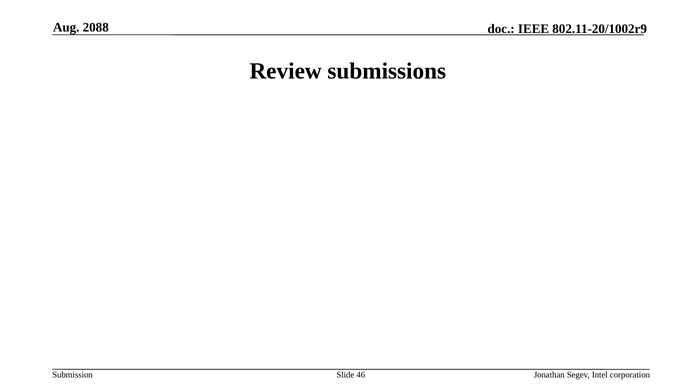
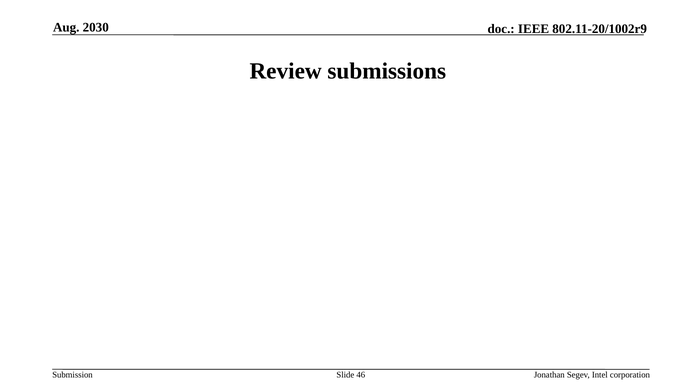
2088: 2088 -> 2030
